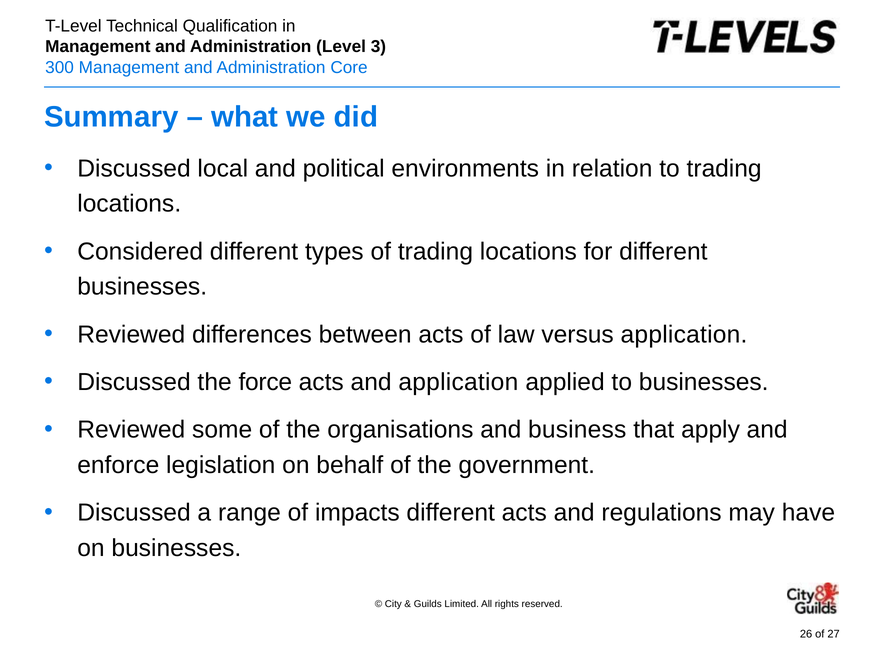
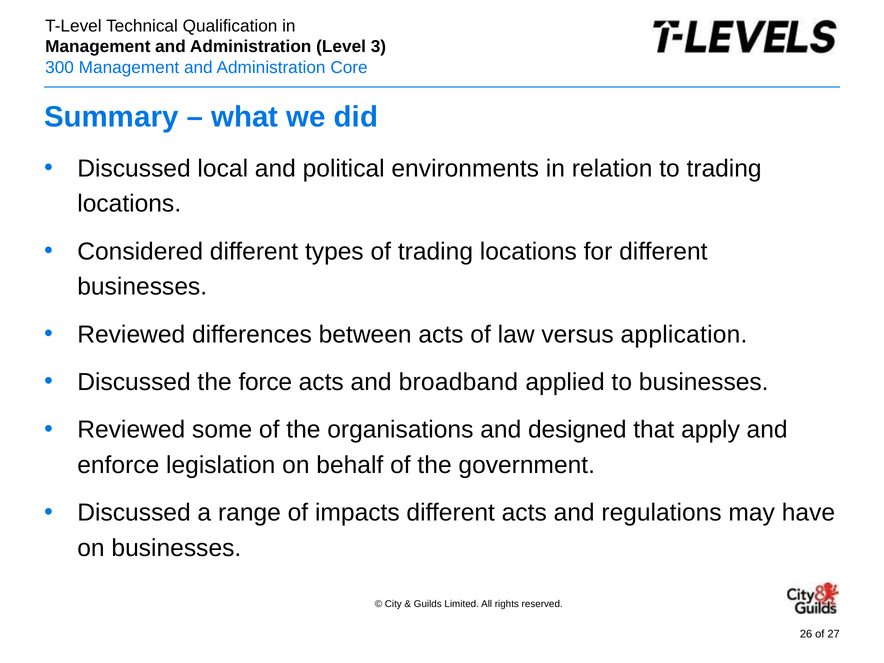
and application: application -> broadband
business: business -> designed
